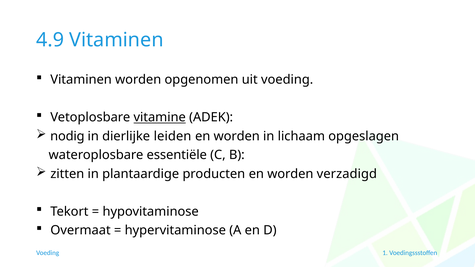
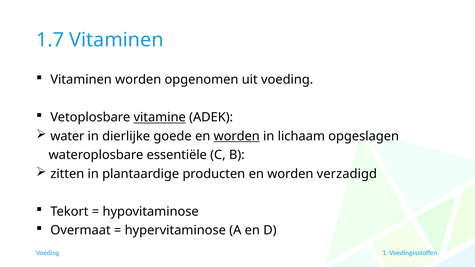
4.9: 4.9 -> 1.7
nodig: nodig -> water
leiden: leiden -> goede
worden at (237, 136) underline: none -> present
